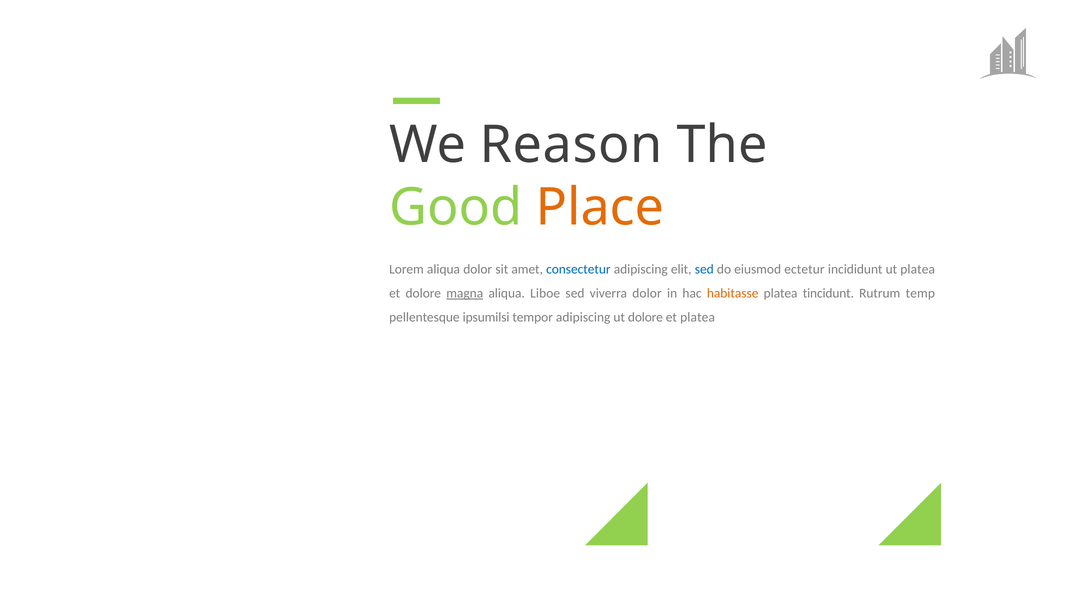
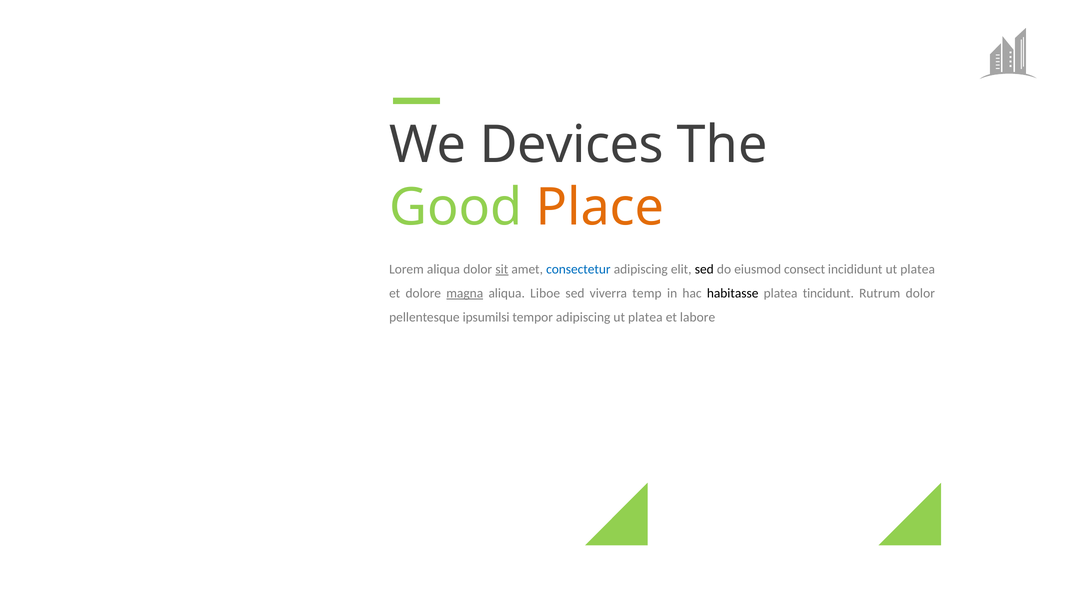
Reason: Reason -> Devices
sit underline: none -> present
sed at (704, 269) colour: blue -> black
ectetur: ectetur -> consect
viverra dolor: dolor -> temp
habitasse colour: orange -> black
Rutrum temp: temp -> dolor
dolore at (645, 317): dolore -> platea
et platea: platea -> labore
